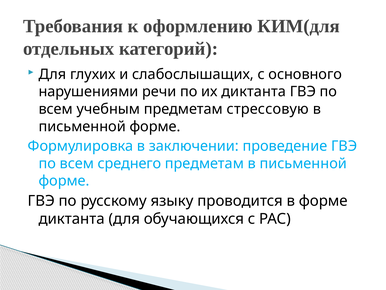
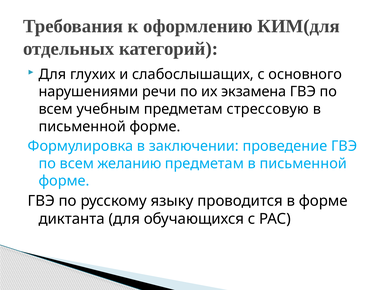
их диктанта: диктанта -> экзамена
среднего: среднего -> желанию
